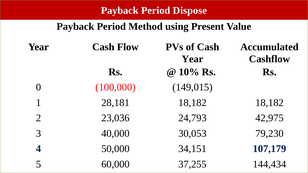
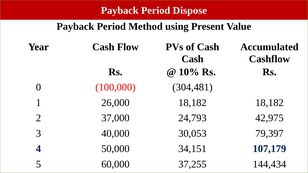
Year at (192, 59): Year -> Cash
149,015: 149,015 -> 304,481
28,181: 28,181 -> 26,000
23,036: 23,036 -> 37,000
79,230: 79,230 -> 79,397
